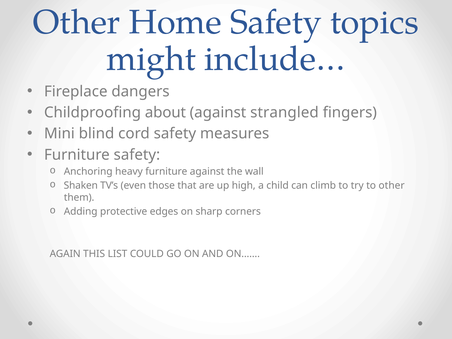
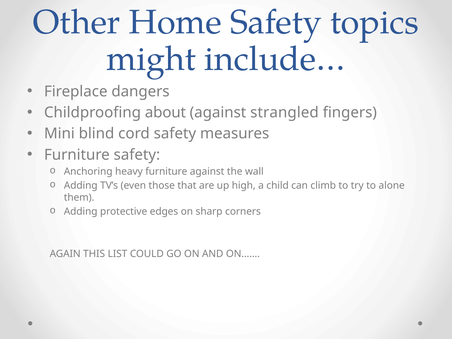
Shaken at (81, 185): Shaken -> Adding
to other: other -> alone
